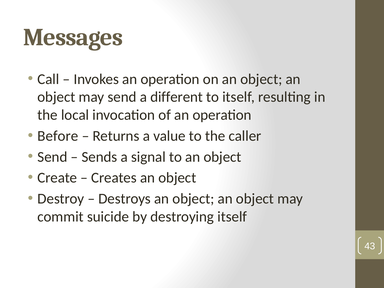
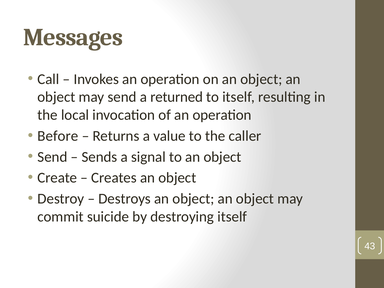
different: different -> returned
